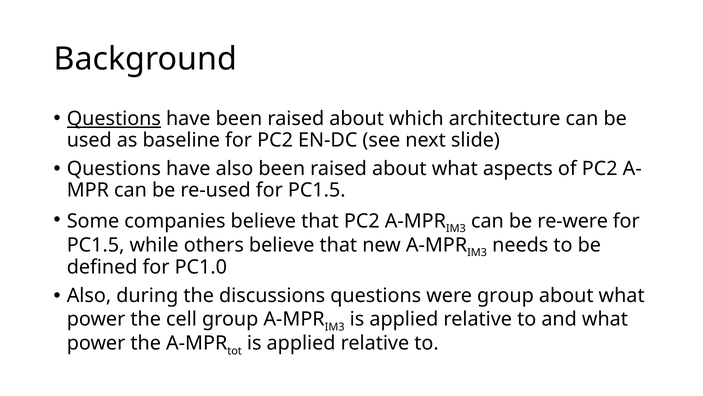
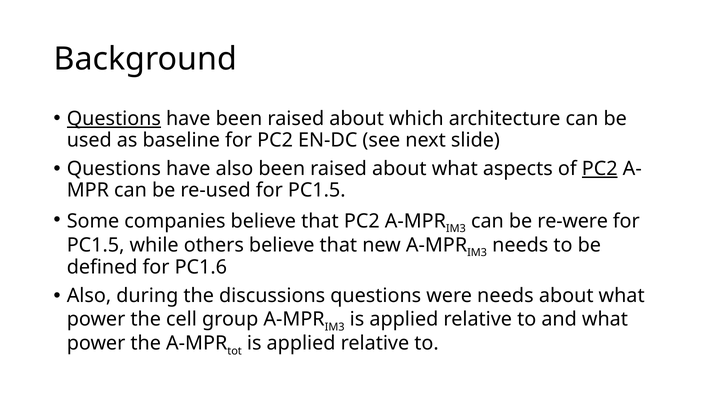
PC2 at (600, 169) underline: none -> present
PC1.0: PC1.0 -> PC1.6
were group: group -> needs
